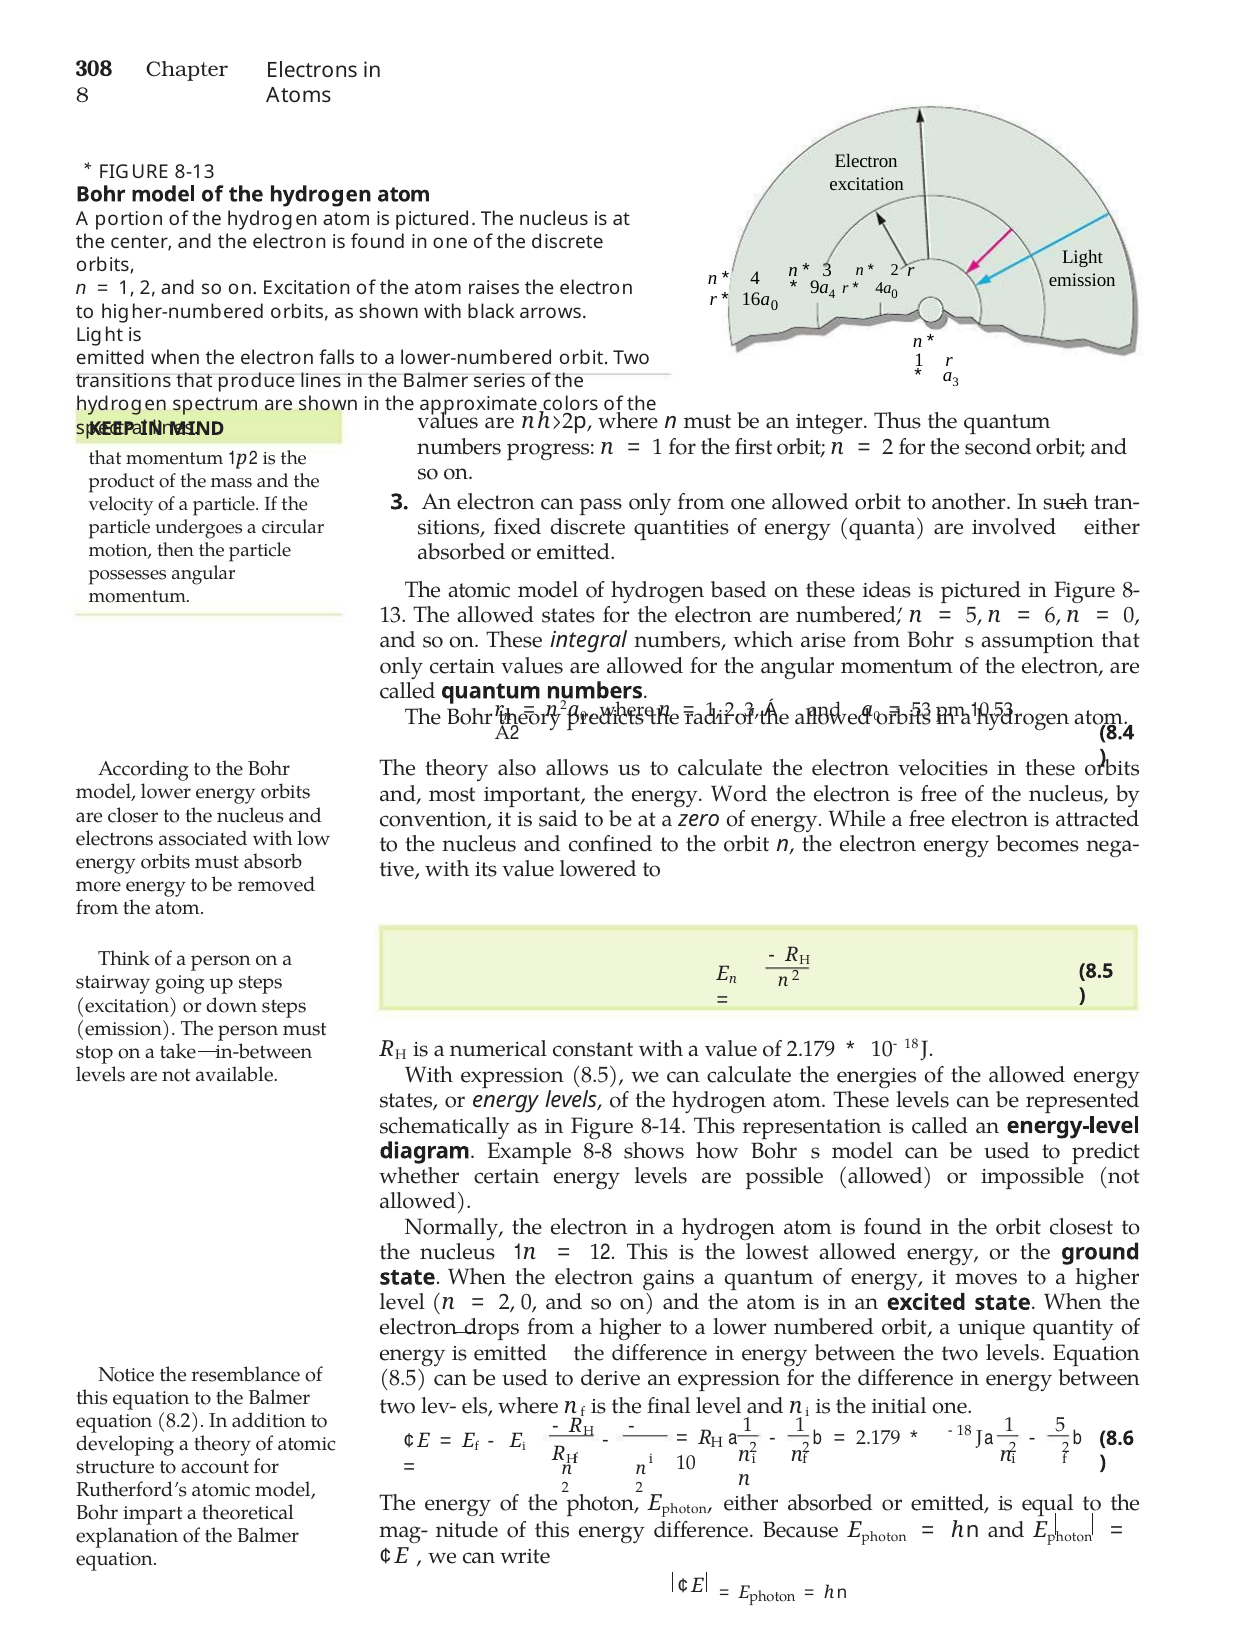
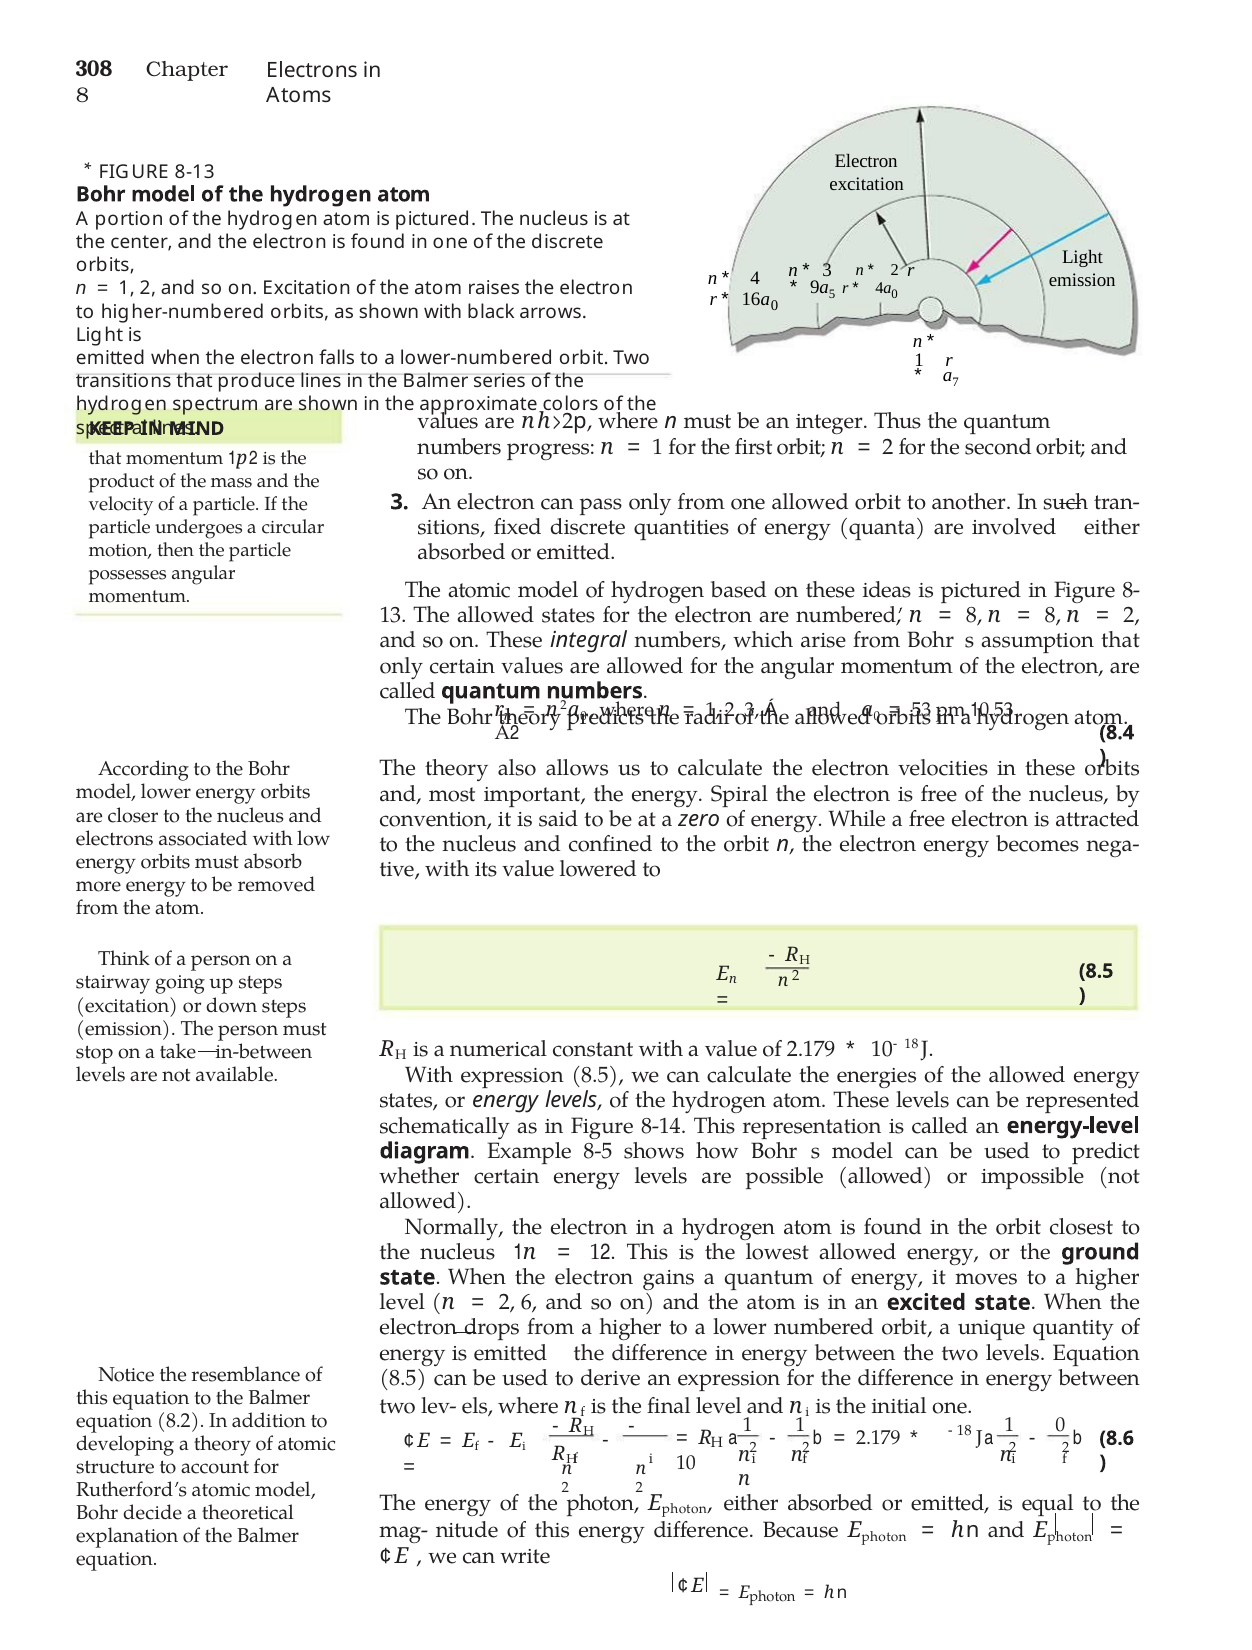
4 at (832, 295): 4 -> 5
a 3: 3 -> 7
5 at (974, 616): 5 -> 8
6 at (1053, 616): 6 -> 8
0 at (1132, 616): 0 -> 2
Word: Word -> Spiral
8-8: 8-8 -> 8-5
2 0: 0 -> 6
1 5: 5 -> 0
impart: impart -> decide
